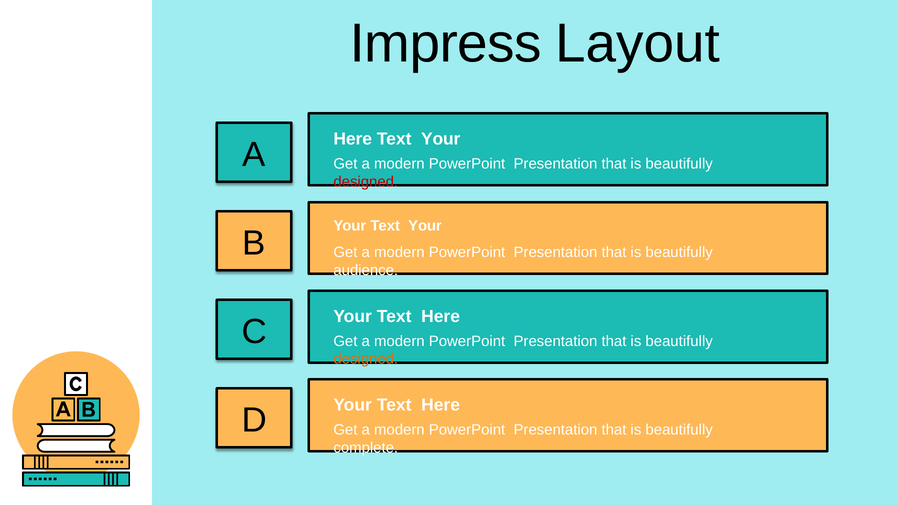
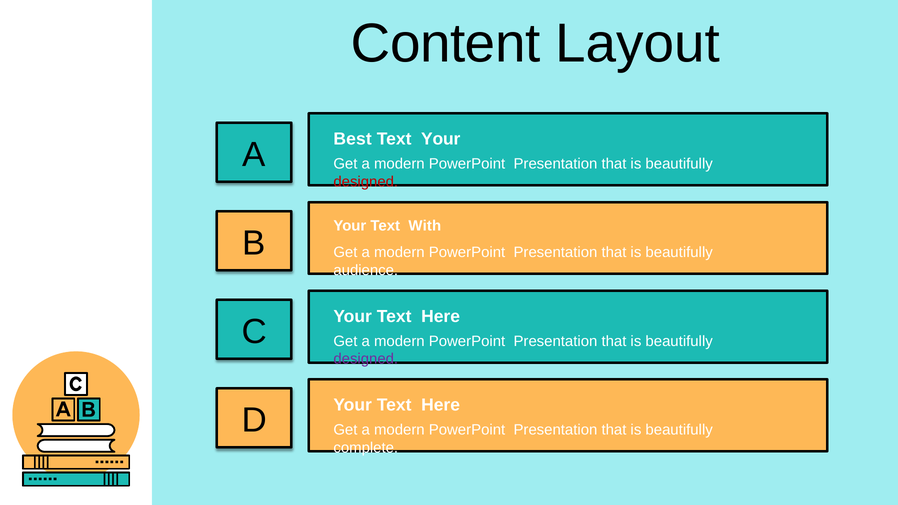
Impress: Impress -> Content
Here at (353, 139): Here -> Best
Your Text Your: Your -> With
designed at (366, 359) colour: orange -> purple
